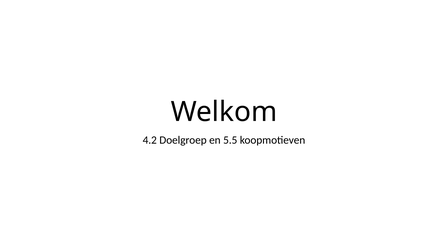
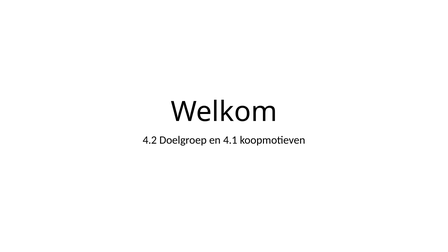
5.5: 5.5 -> 4.1
